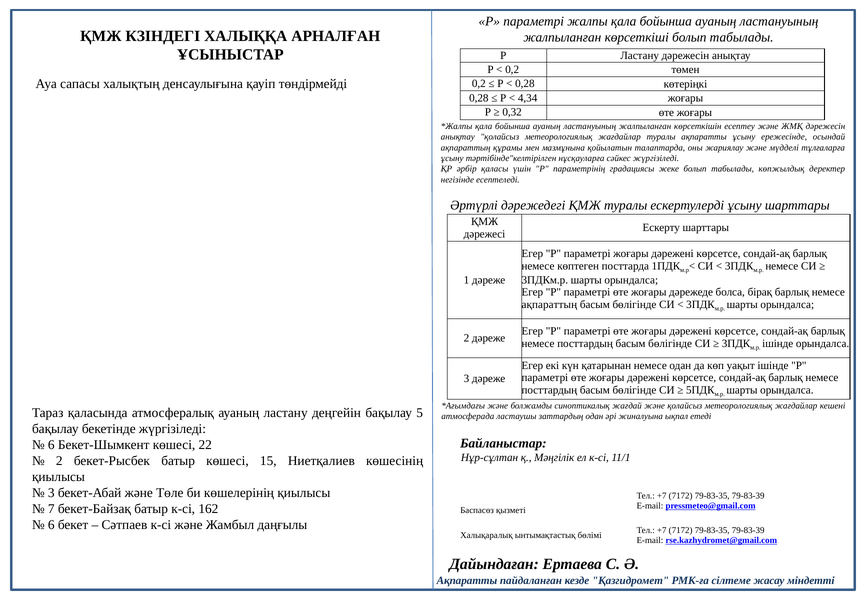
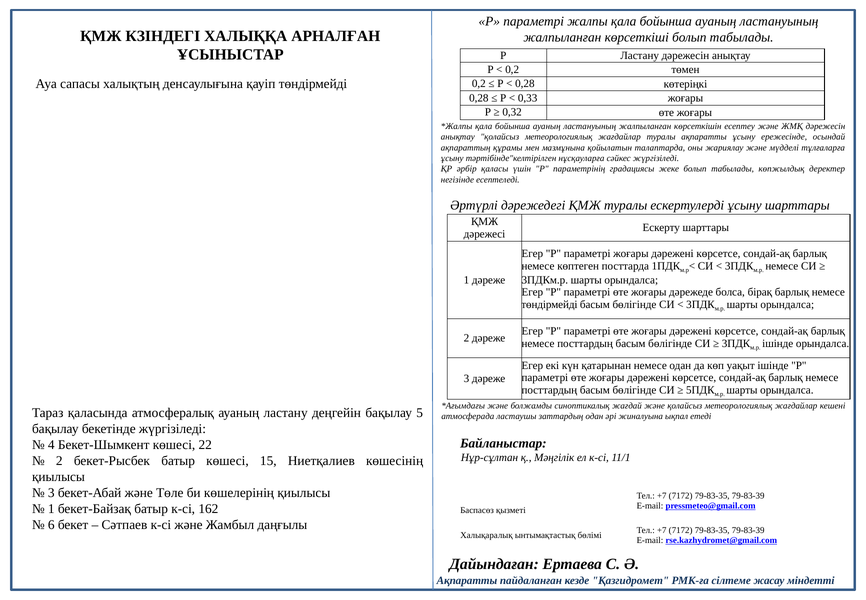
4,34: 4,34 -> 0,33
ақпараттың at (549, 304): ақпараттың -> төндірмейді
6 at (51, 444): 6 -> 4
7 at (51, 508): 7 -> 1
